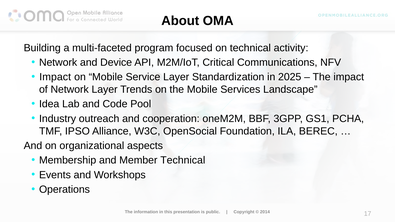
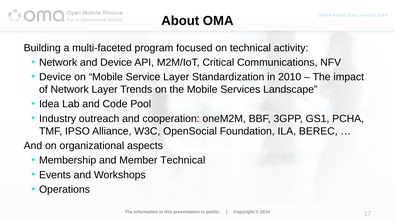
Impact at (55, 77): Impact -> Device
2025: 2025 -> 2010
